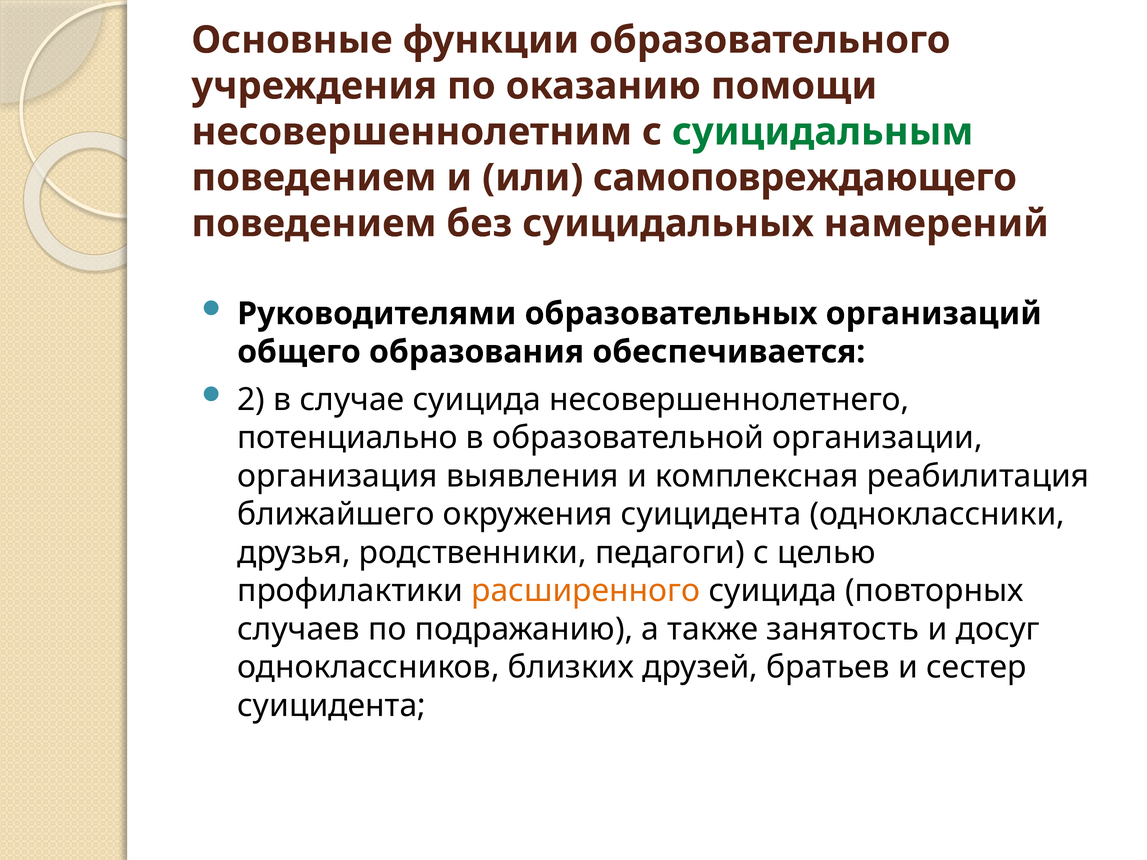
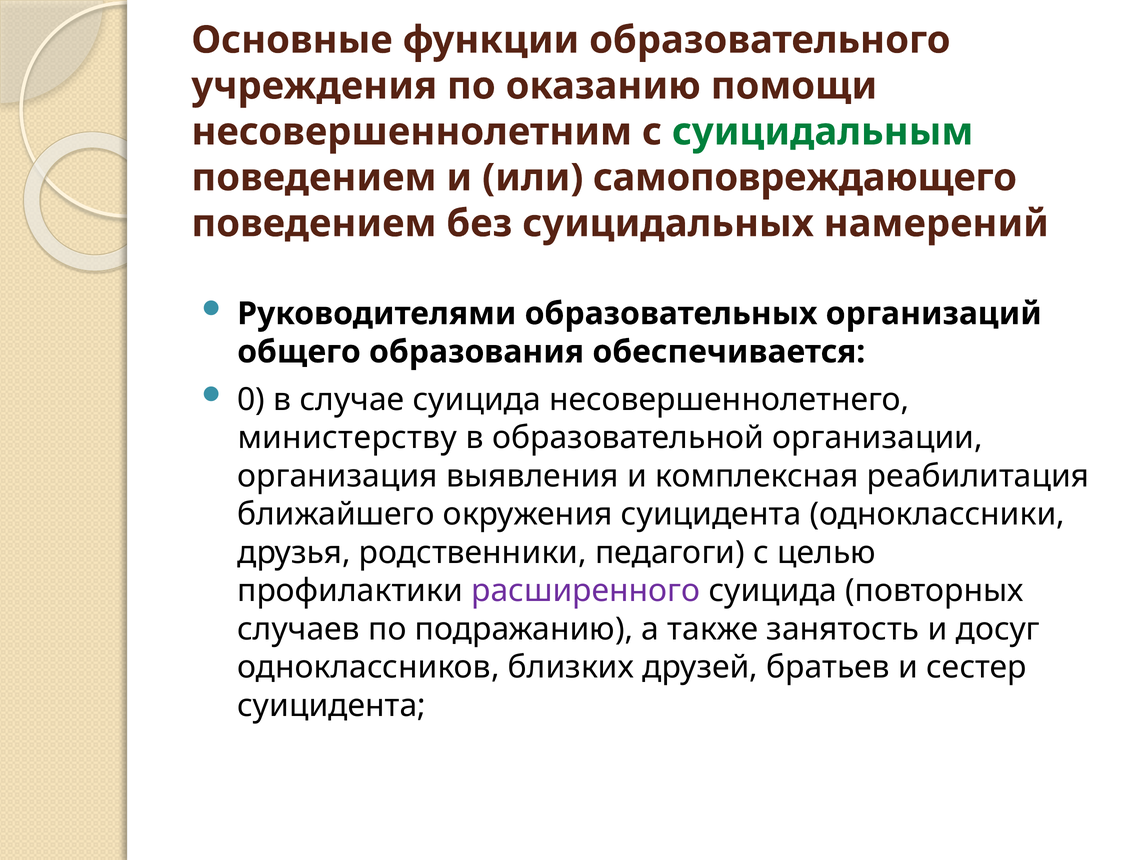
2: 2 -> 0
потенциально: потенциально -> министерству
расширенного colour: orange -> purple
